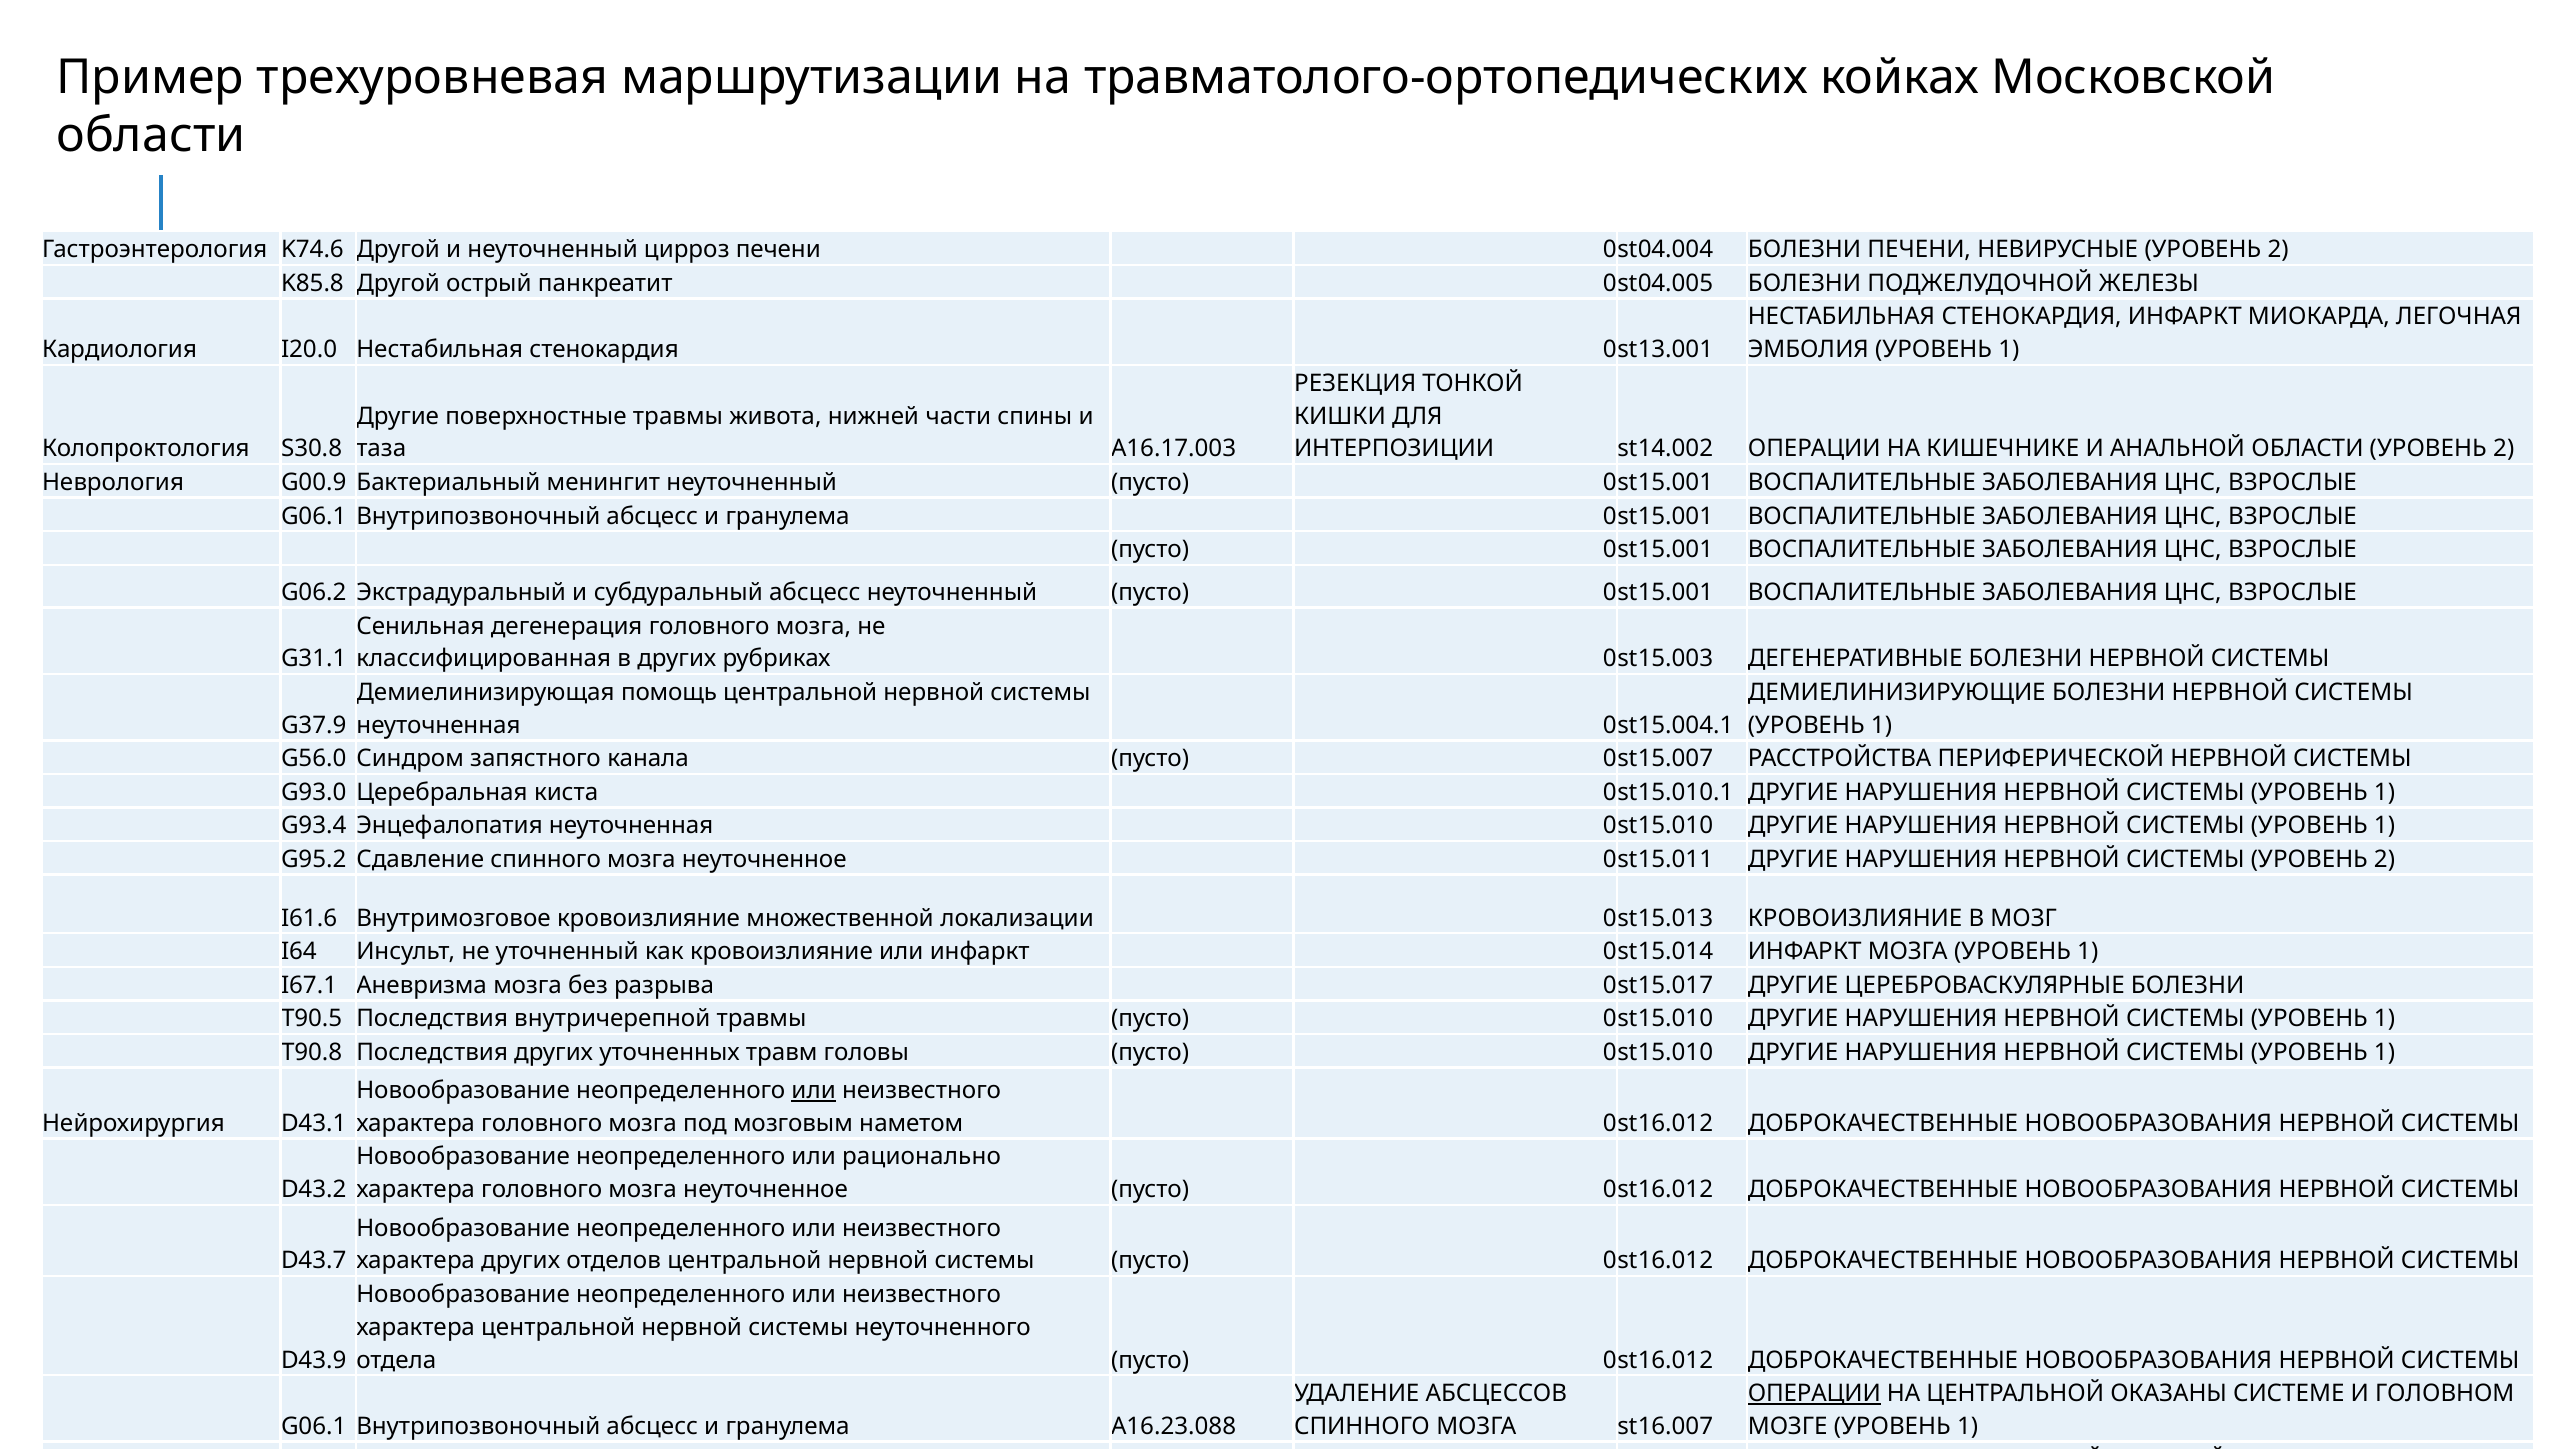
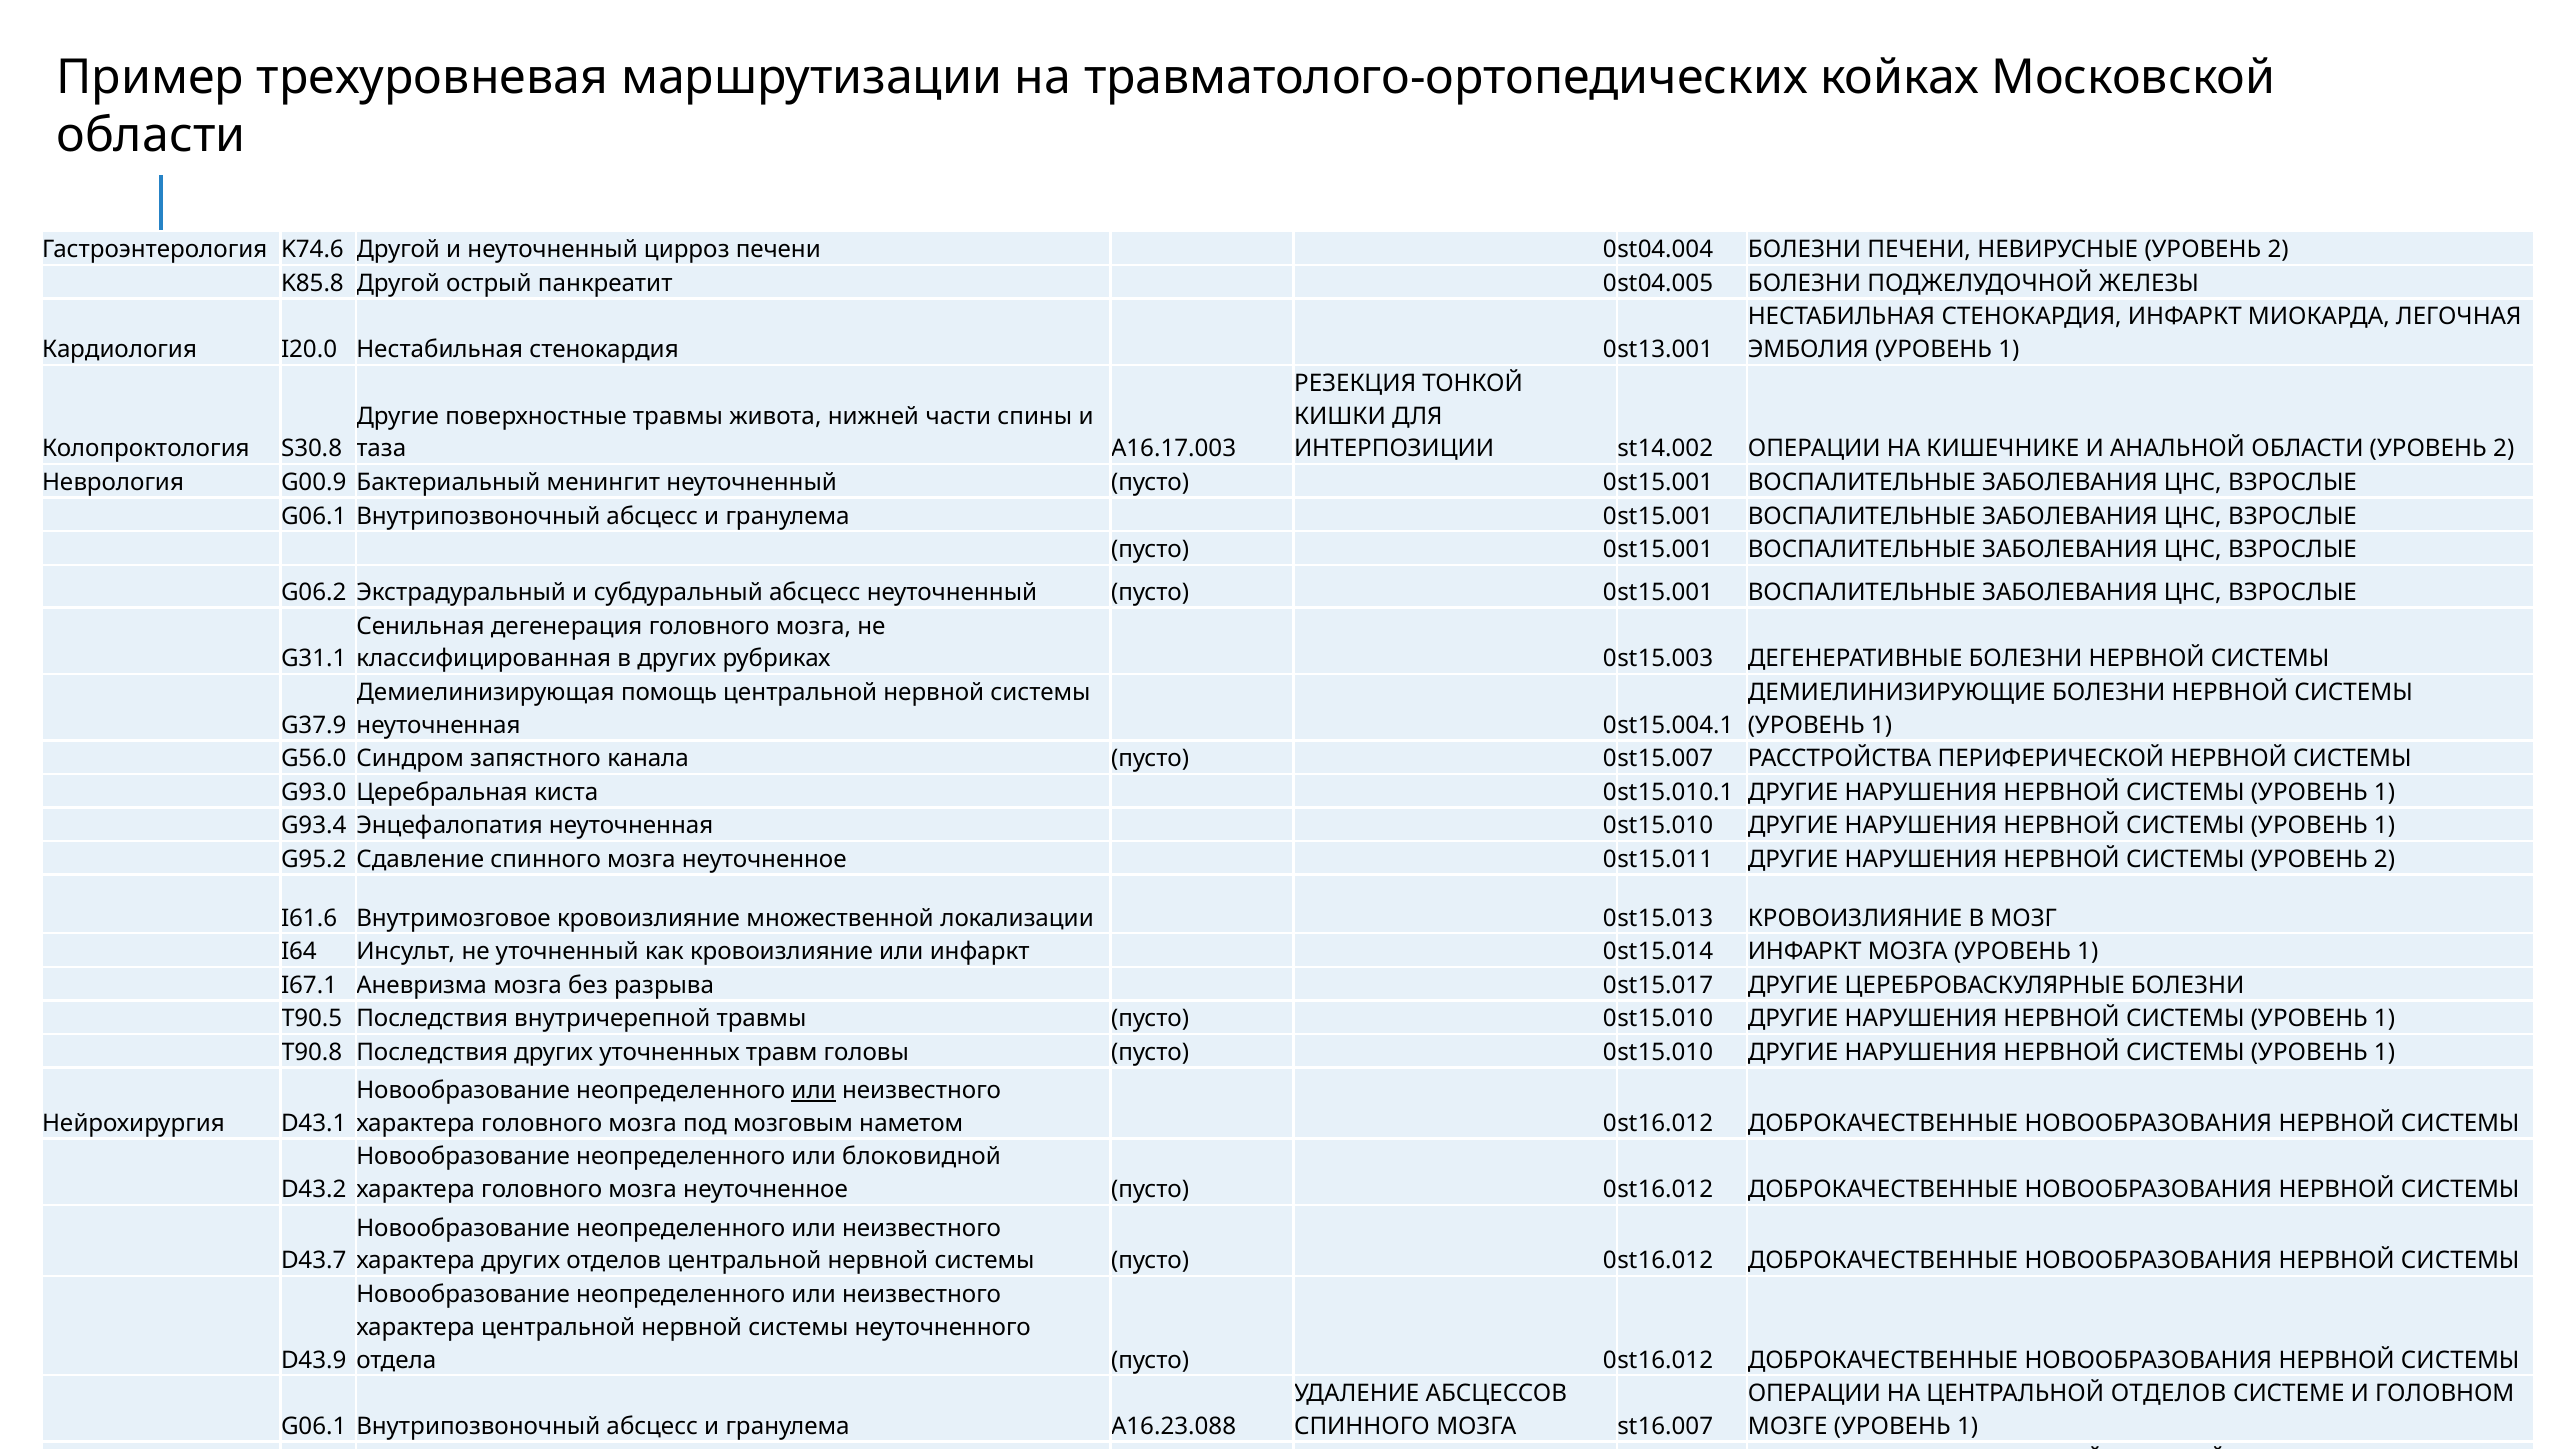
рационально: рационально -> блоковидной
ОПЕРАЦИИ at (1814, 1394) underline: present -> none
ЦЕНТРАЛЬНОЙ ОКАЗАНЫ: ОКАЗАНЫ -> ОТДЕЛОВ
